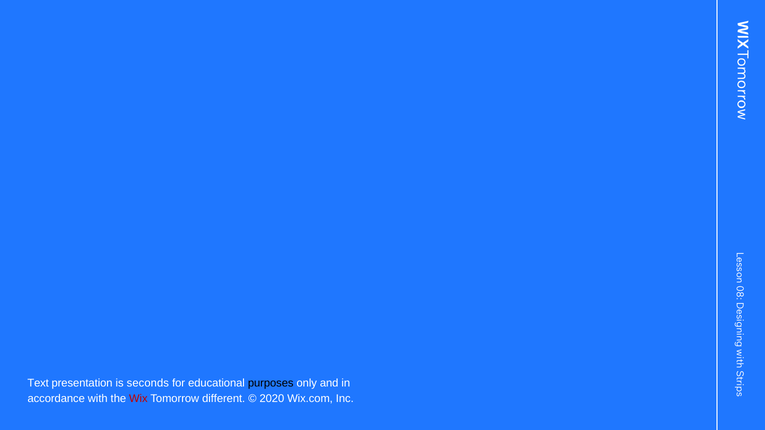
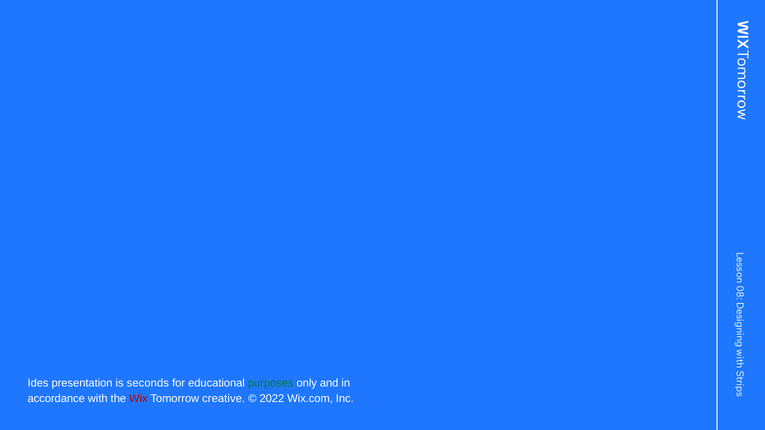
Text: Text -> Ides
purposes colour: black -> green
different: different -> creative
2020: 2020 -> 2022
